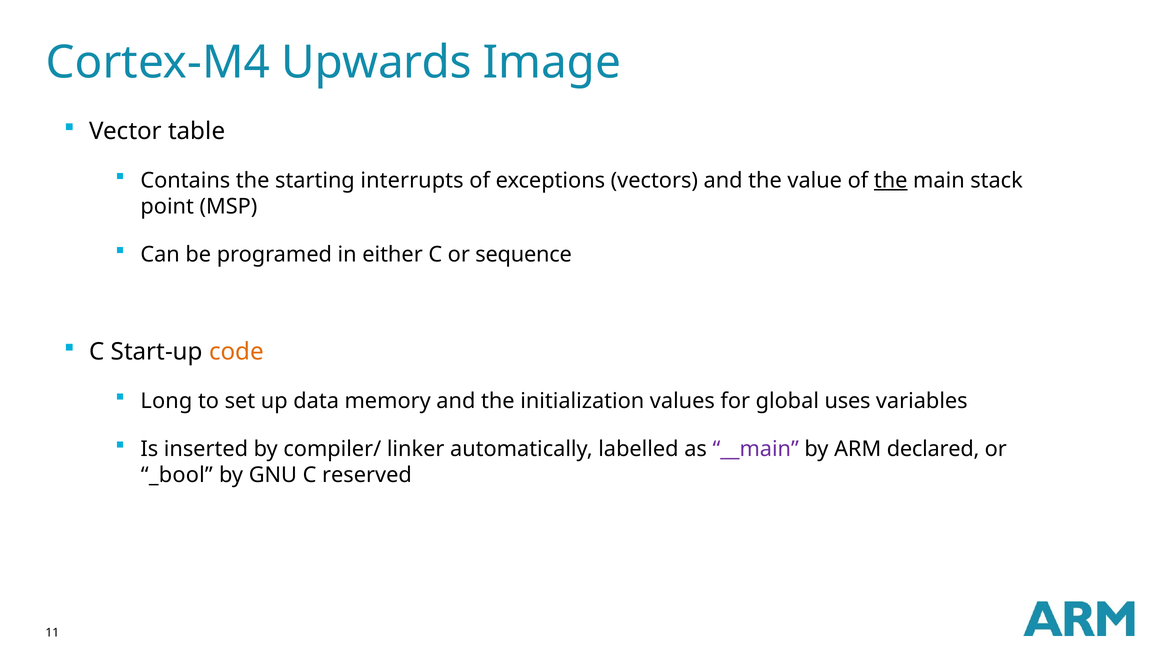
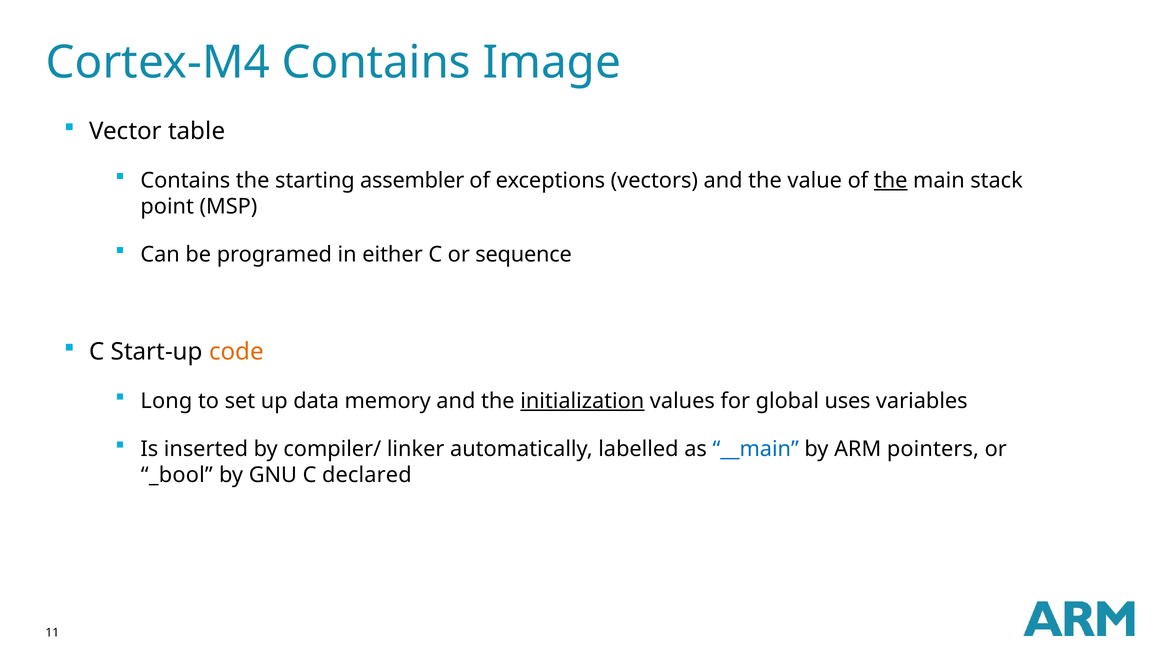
Cortex-M4 Upwards: Upwards -> Contains
interrupts: interrupts -> assembler
initialization underline: none -> present
__main colour: purple -> blue
declared: declared -> pointers
reserved: reserved -> declared
